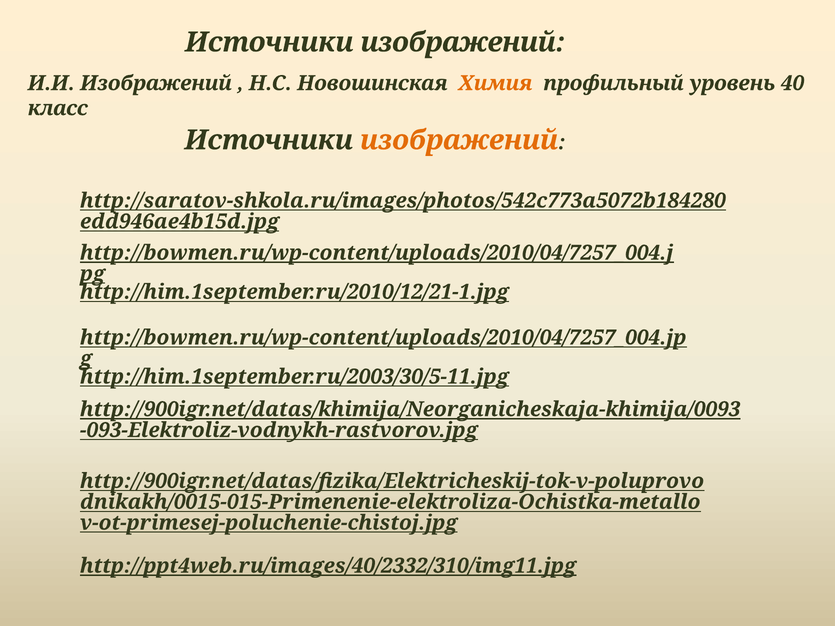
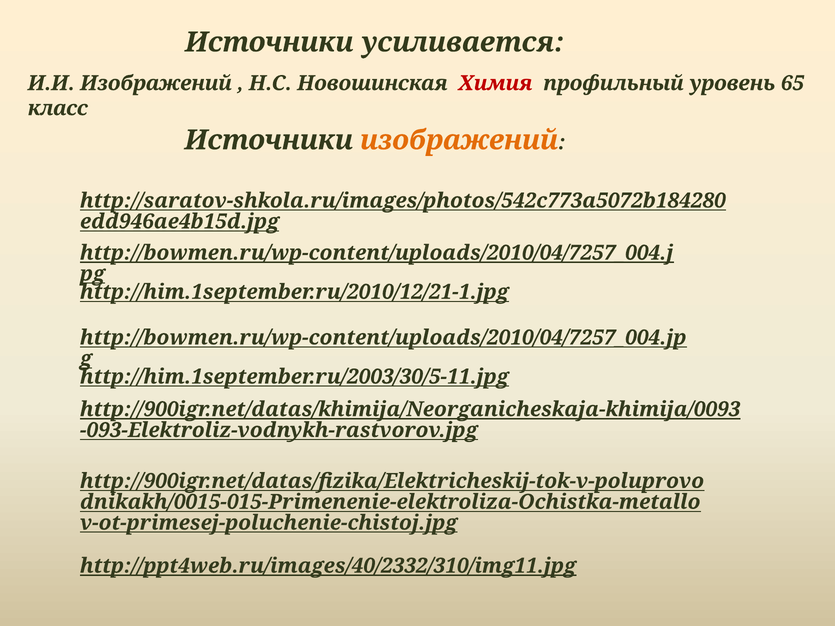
изображений at (463, 42): изображений -> усиливается
Химия colour: orange -> red
40: 40 -> 65
